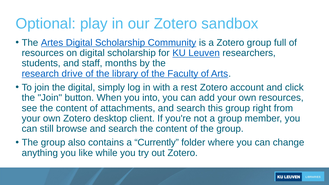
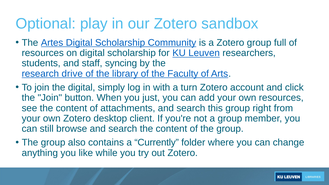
months: months -> syncing
rest: rest -> turn
into: into -> just
